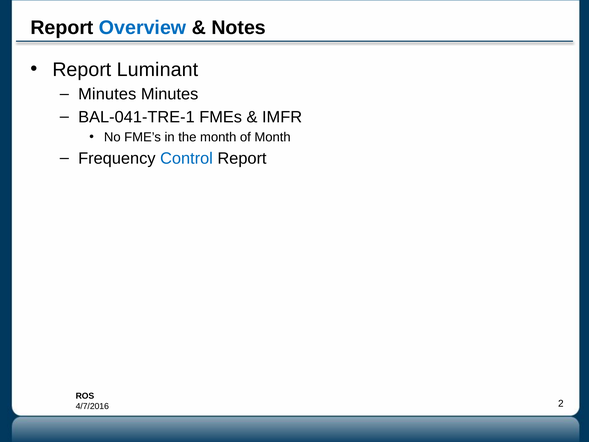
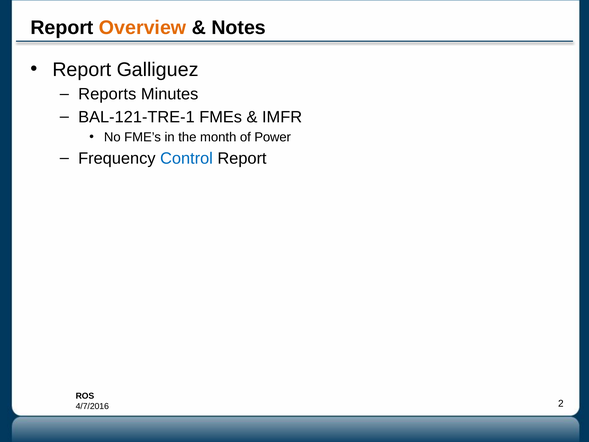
Overview colour: blue -> orange
Luminant: Luminant -> Galliguez
Minutes at (107, 94): Minutes -> Reports
BAL-041-TRE-1: BAL-041-TRE-1 -> BAL-121-TRE-1
of Month: Month -> Power
